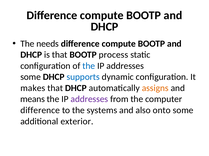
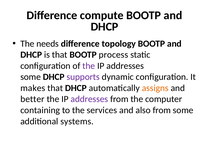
compute at (119, 44): compute -> topology
the at (89, 66) colour: blue -> purple
supports colour: blue -> purple
means: means -> better
difference at (40, 111): difference -> containing
systems: systems -> services
also onto: onto -> from
exterior: exterior -> systems
